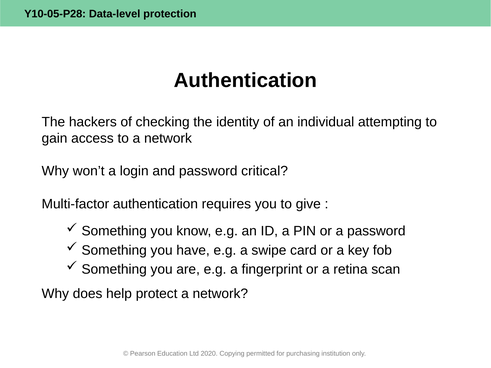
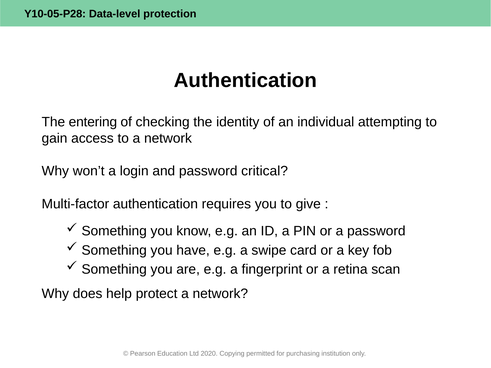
hackers: hackers -> entering
